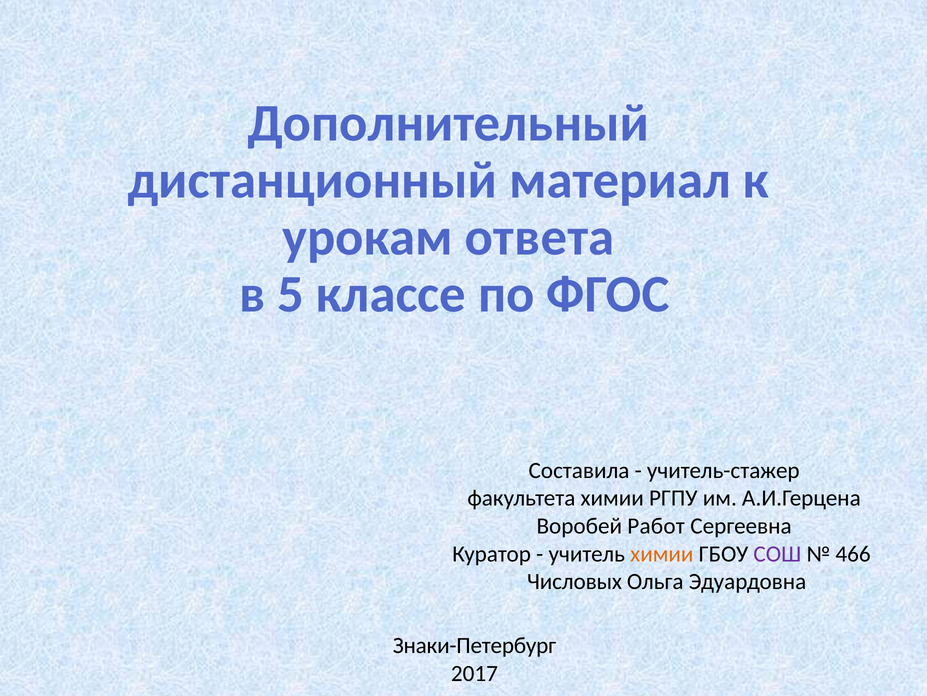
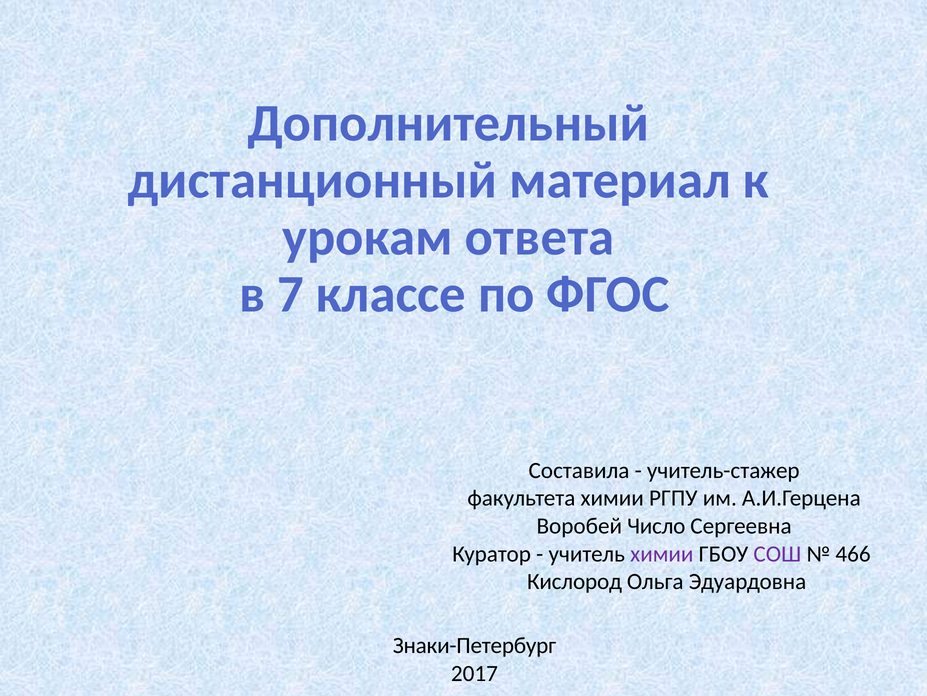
5: 5 -> 7
Работ: Работ -> Число
химии at (662, 553) colour: orange -> purple
Числовых: Числовых -> Кислород
